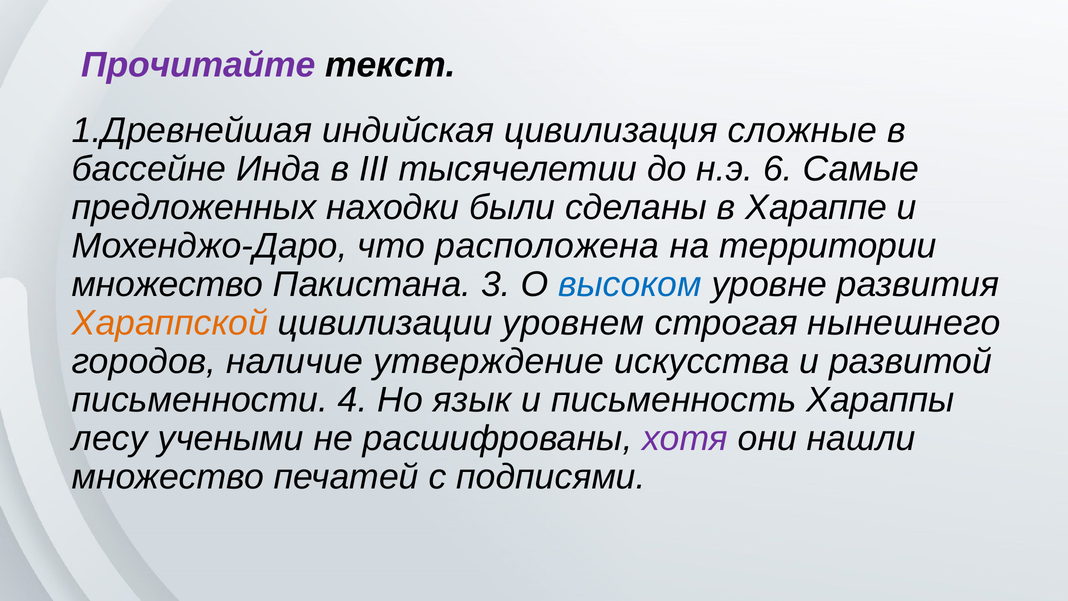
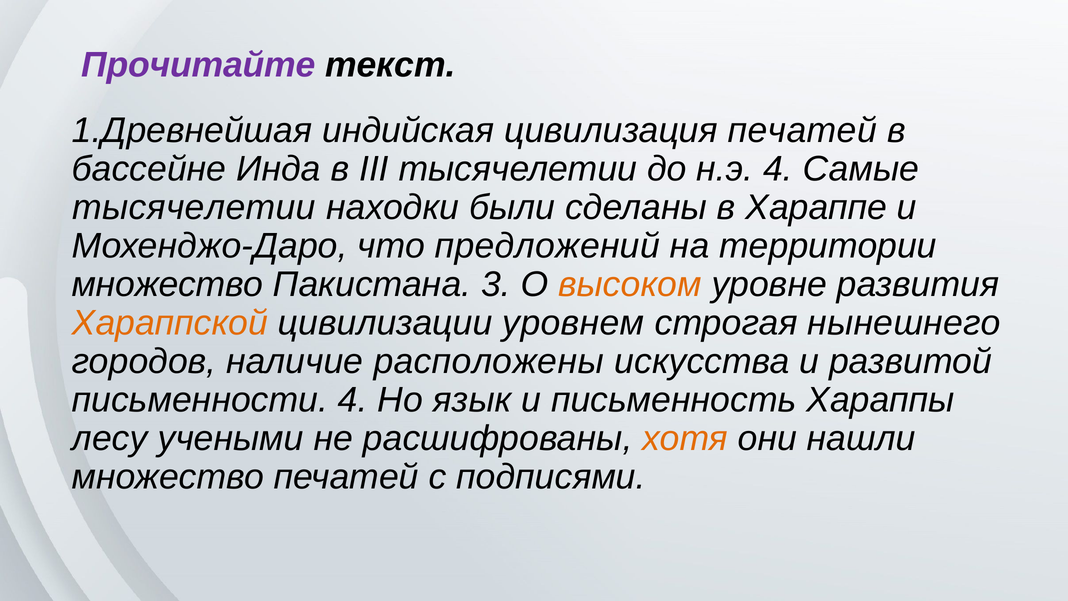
цивилизация сложные: сложные -> печатей
н.э 6: 6 -> 4
предложенных at (194, 207): предложенных -> тысячелетии
расположена: расположена -> предложений
высоком colour: blue -> orange
утверждение: утверждение -> расположены
хотя colour: purple -> orange
